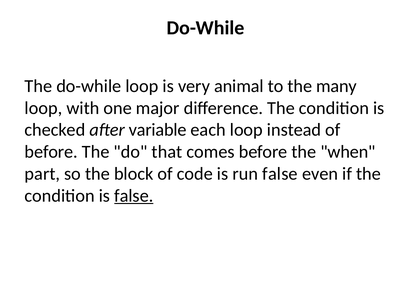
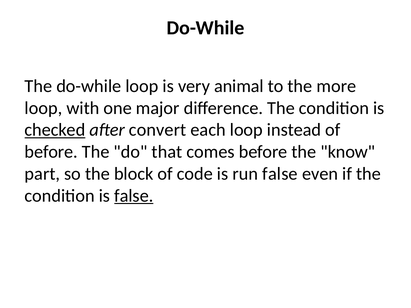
many: many -> more
checked underline: none -> present
variable: variable -> convert
when: when -> know
